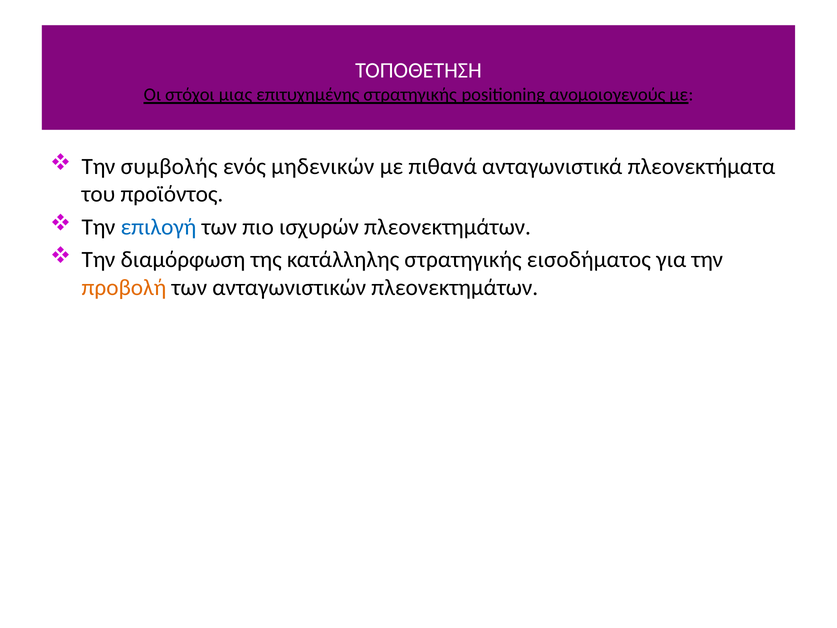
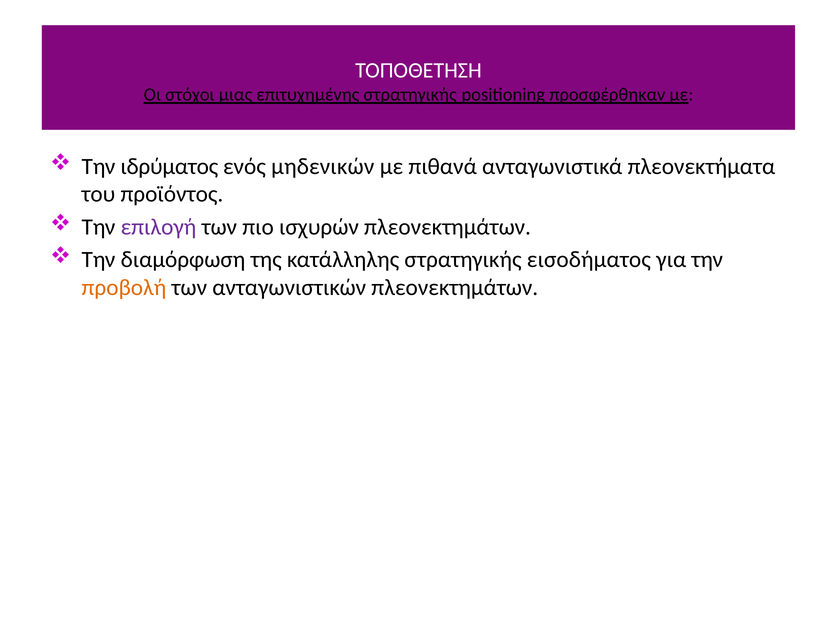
ανομοιογενούς: ανομοιογενούς -> προσφέρθηκαν
συμβολής: συμβολής -> ιδρύματος
επιλογή colour: blue -> purple
